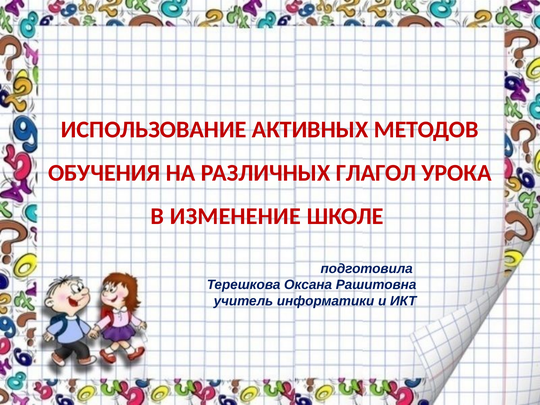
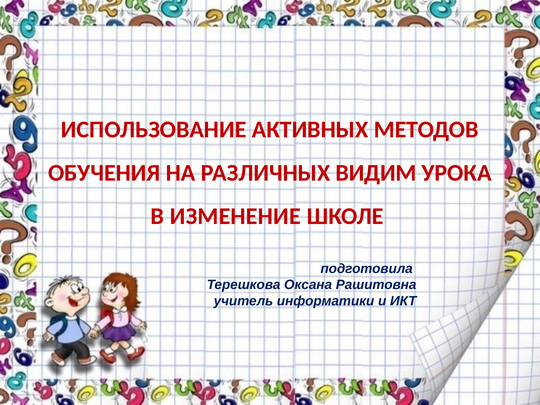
ГЛАГОЛ: ГЛАГОЛ -> ВИДИМ
